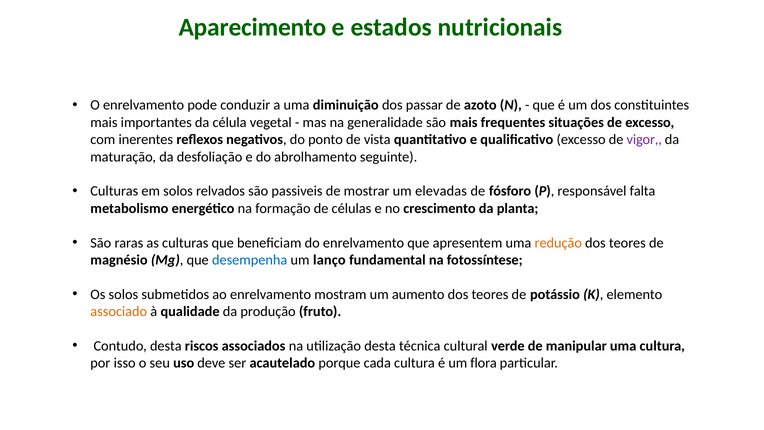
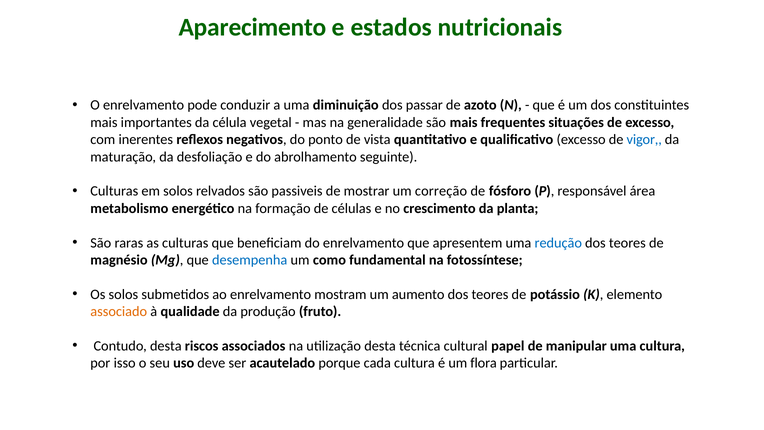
vigor colour: purple -> blue
elevadas: elevadas -> correção
falta: falta -> área
redução colour: orange -> blue
lanço: lanço -> como
verde: verde -> papel
